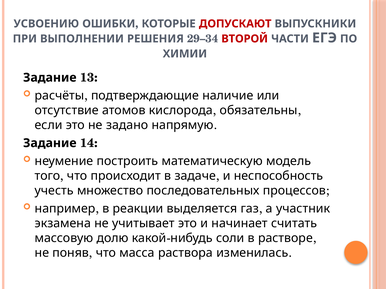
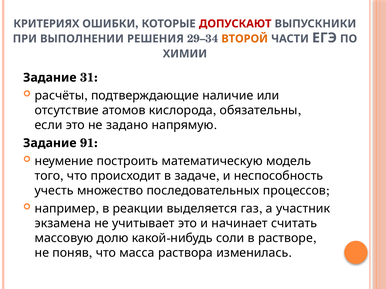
УСВОЕНИЮ: УСВОЕНИЮ -> КРИТЕРИЯХ
ВТОРОЙ colour: red -> orange
13: 13 -> 31
14: 14 -> 91
